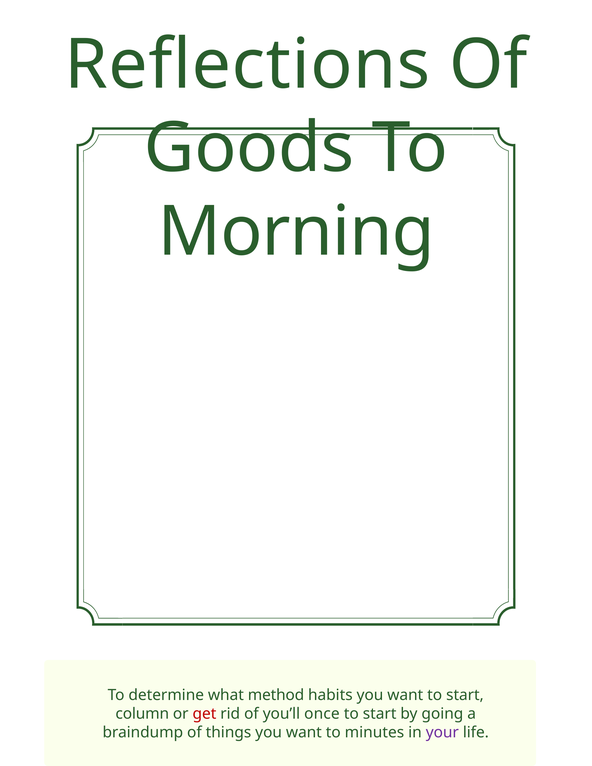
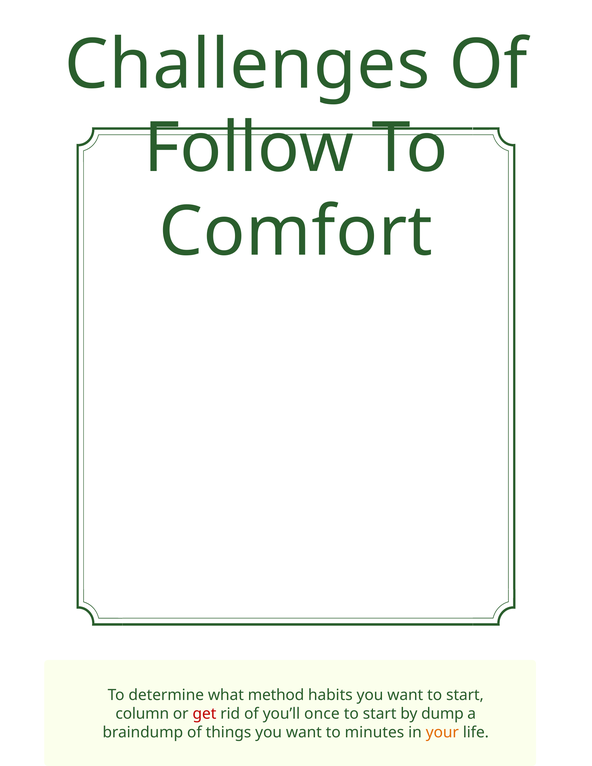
Reflections: Reflections -> Challenges
Goods: Goods -> Follow
Morning: Morning -> Comfort
going: going -> dump
your colour: purple -> orange
